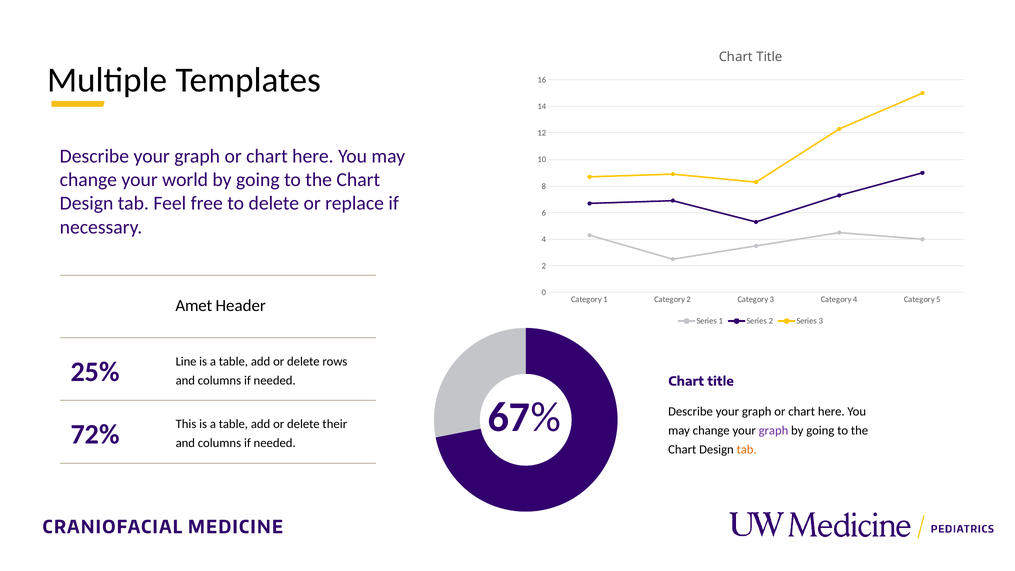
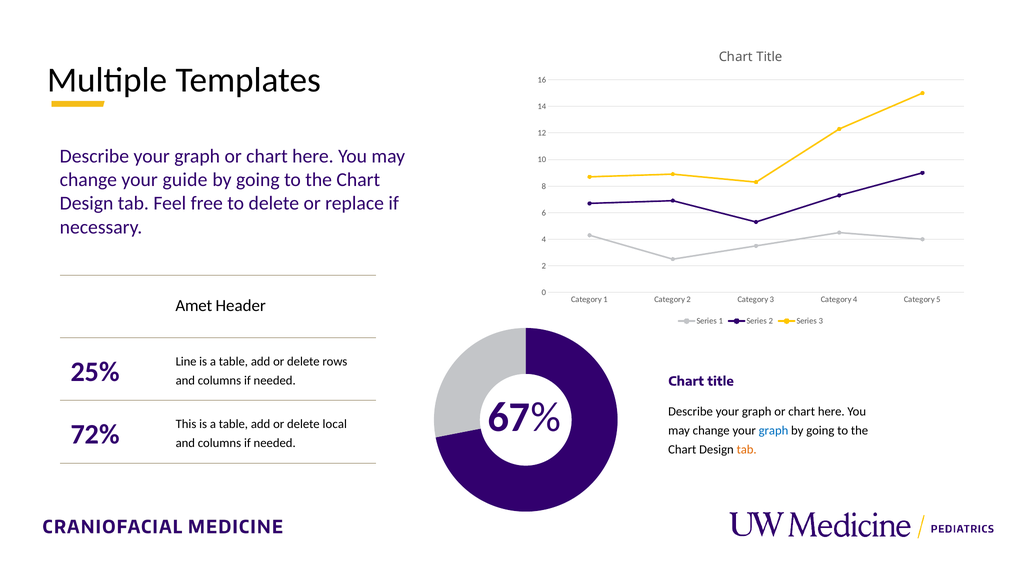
world: world -> guide
their: their -> local
graph at (773, 431) colour: purple -> blue
